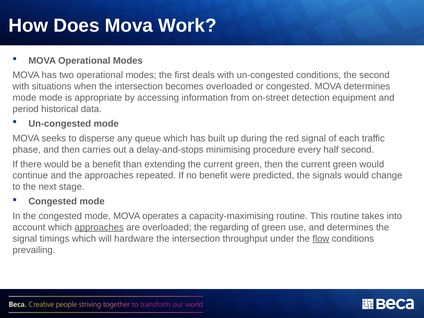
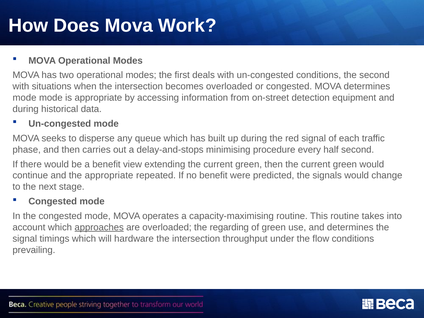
period at (26, 109): period -> during
than: than -> view
the approaches: approaches -> appropriate
flow underline: present -> none
